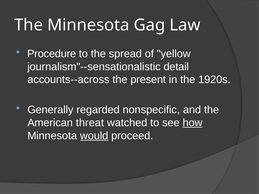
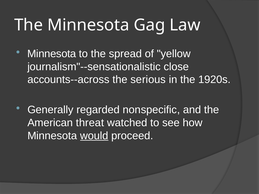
Procedure at (52, 54): Procedure -> Minnesota
detail: detail -> close
present: present -> serious
how underline: present -> none
